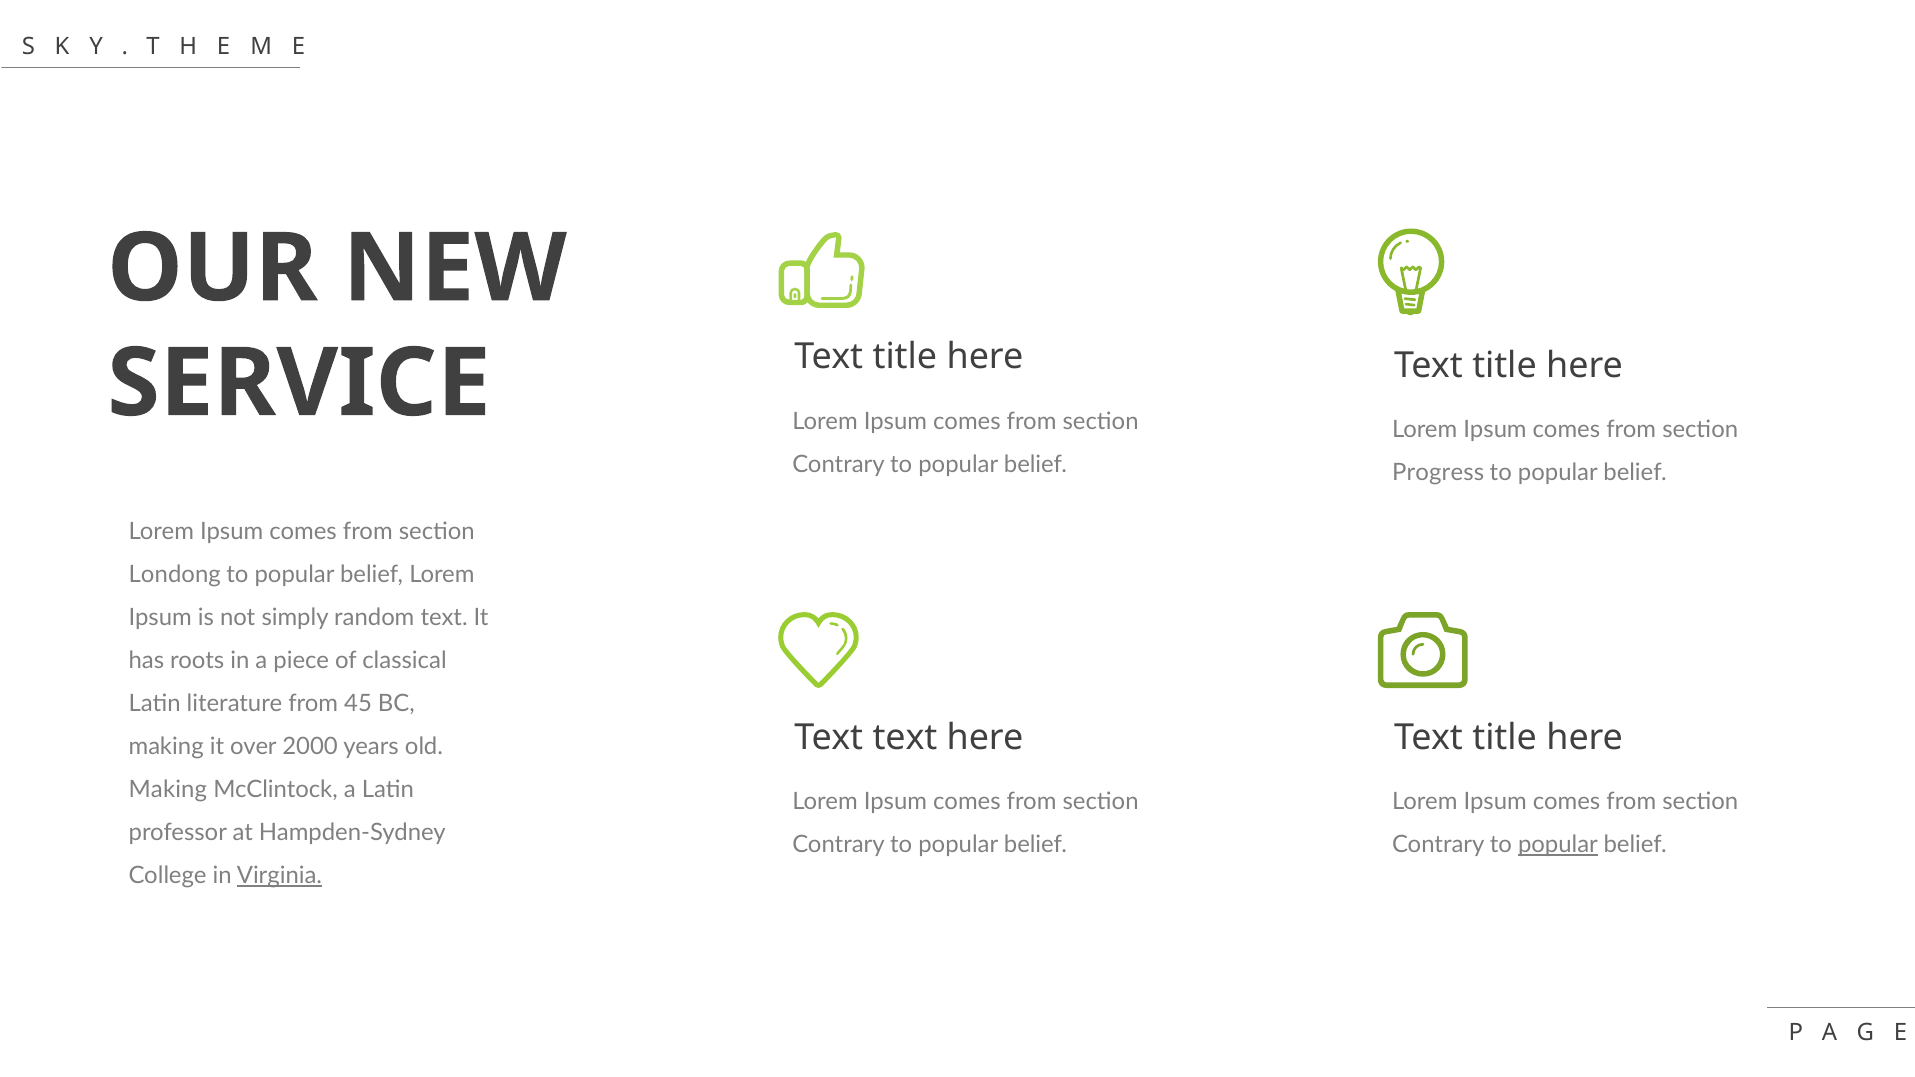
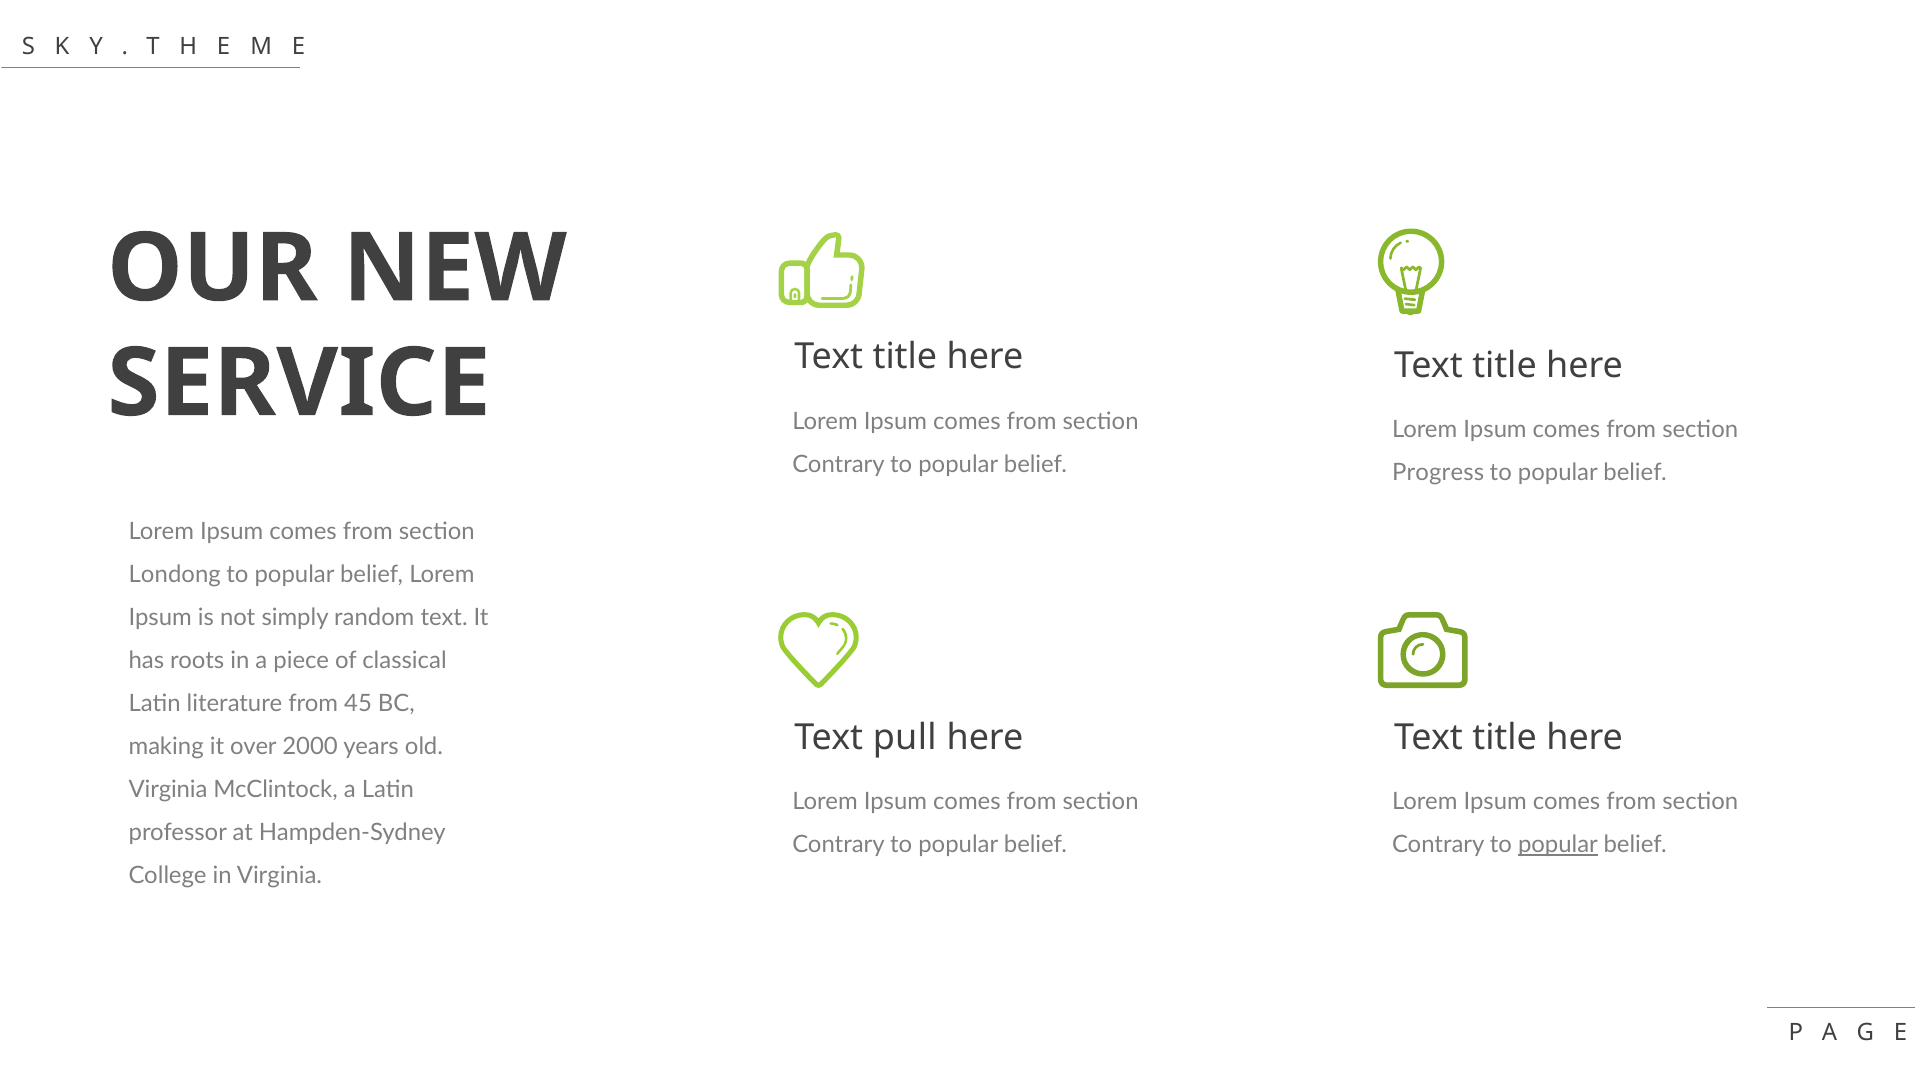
Text text: text -> pull
Making at (168, 790): Making -> Virginia
Virginia at (279, 876) underline: present -> none
